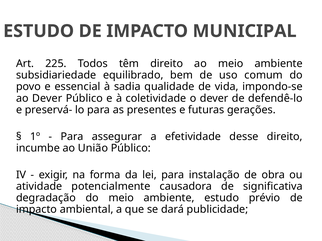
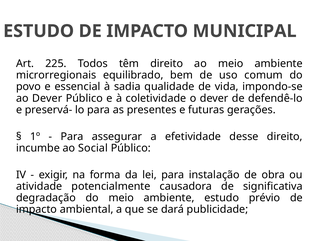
subsidiariedade: subsidiariedade -> microrregionais
União: União -> Social
